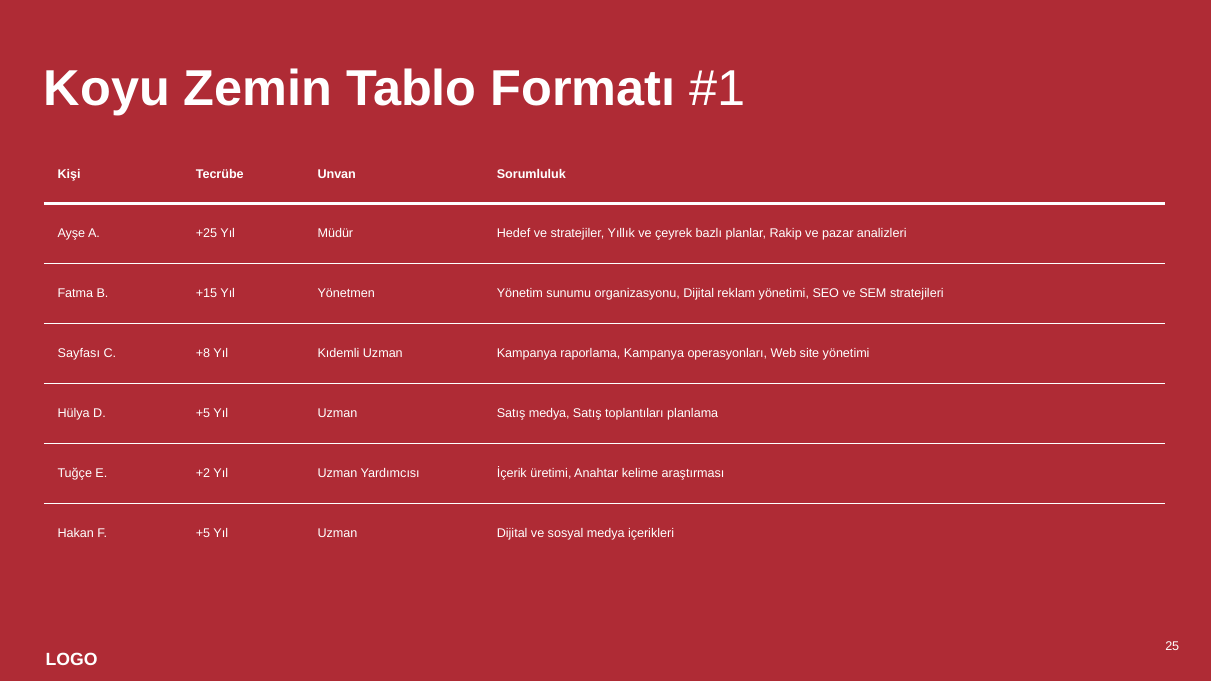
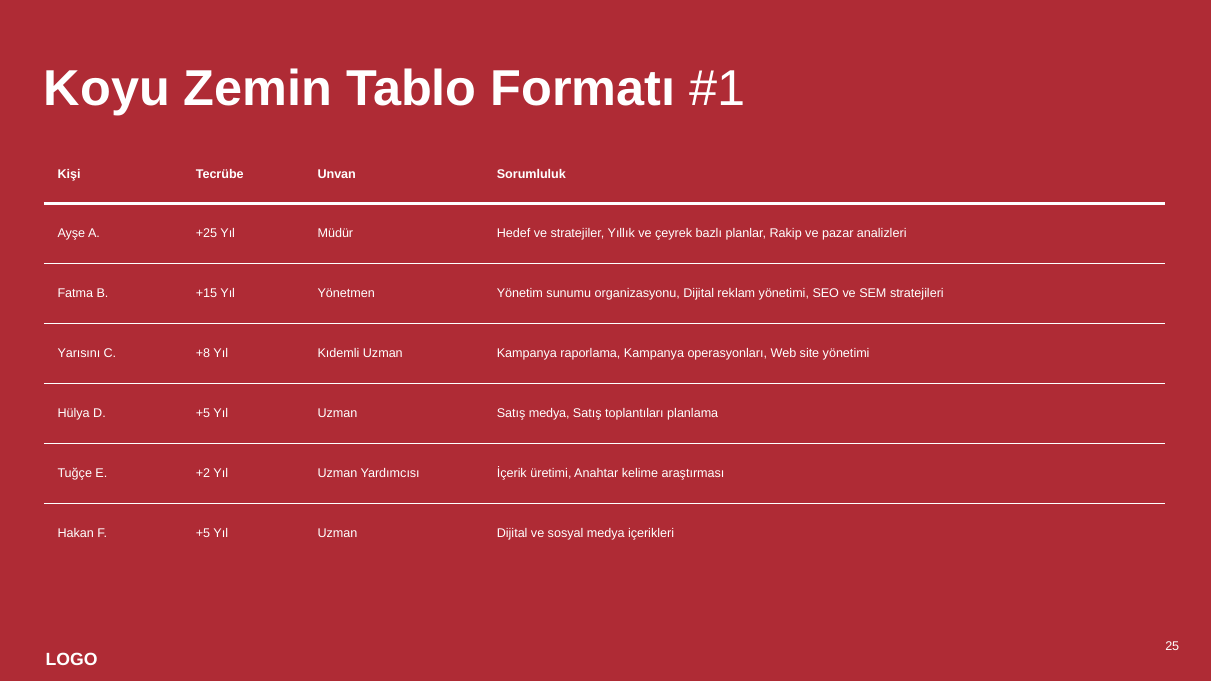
Sayfası: Sayfası -> Yarısını
